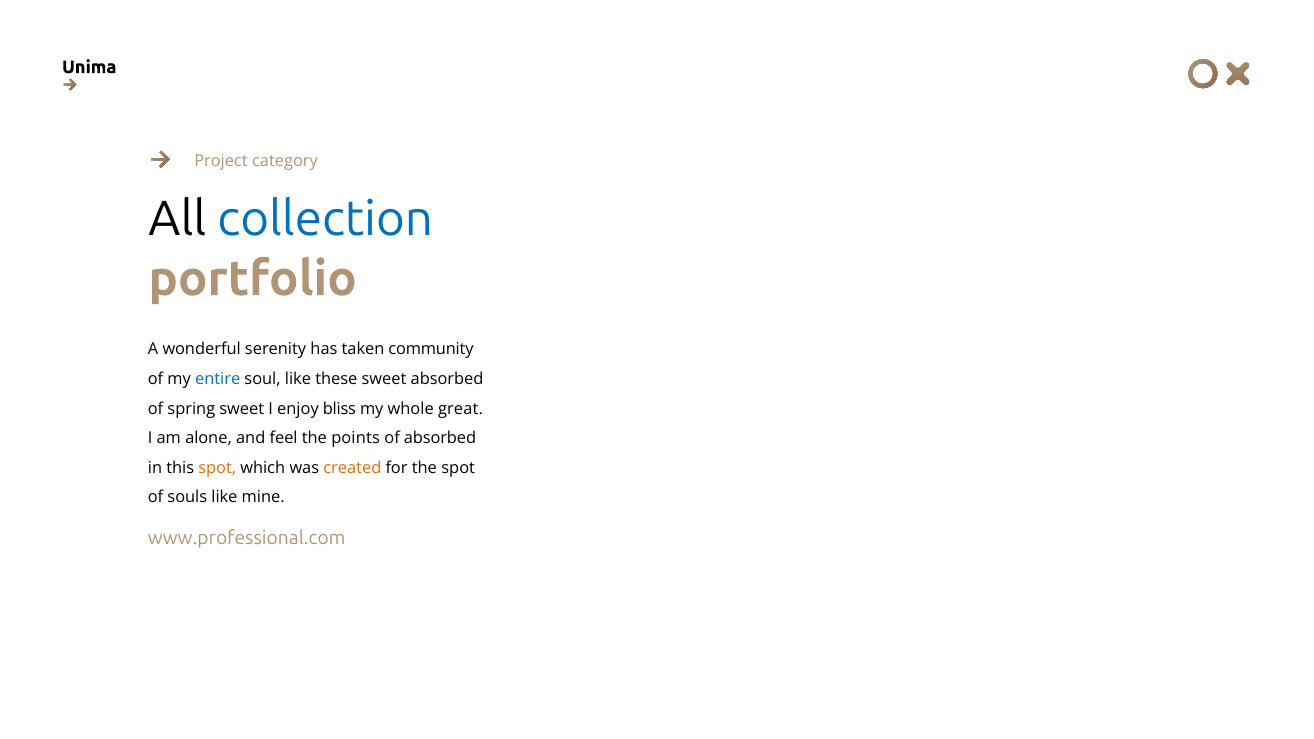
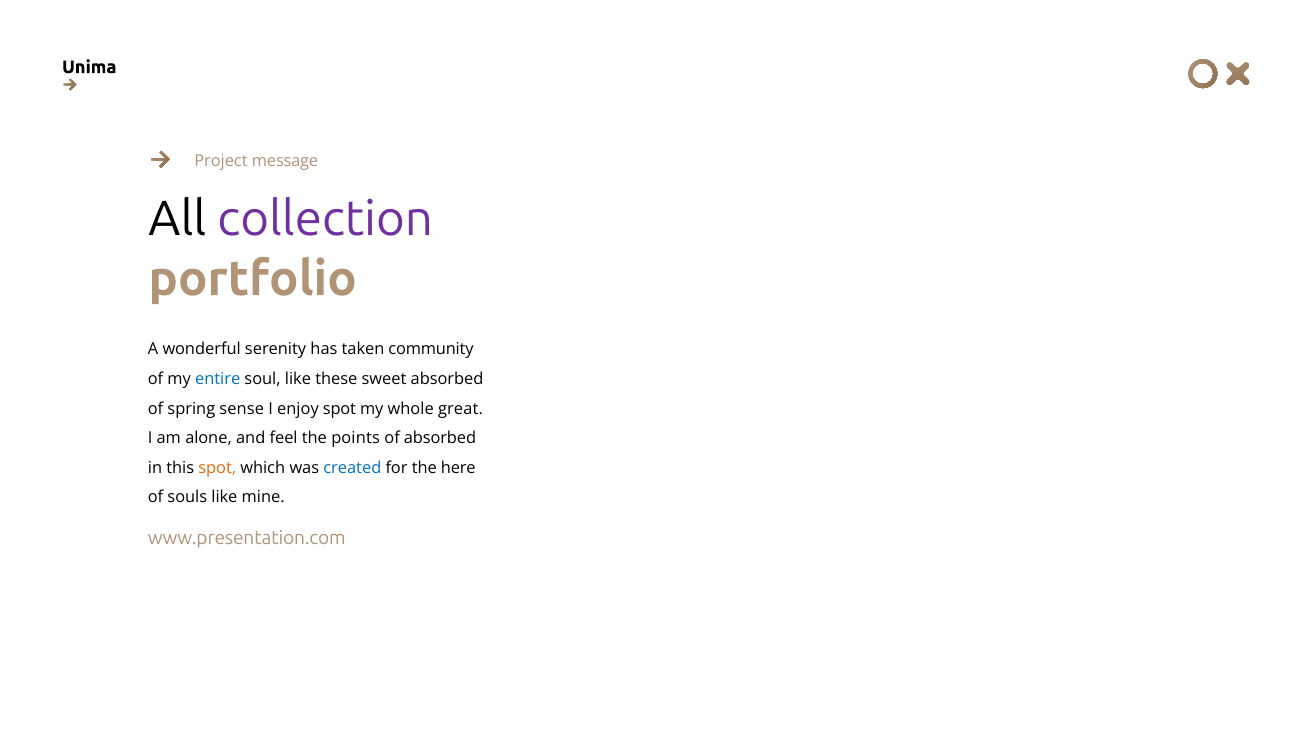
category: category -> message
collection colour: blue -> purple
spring sweet: sweet -> sense
enjoy bliss: bliss -> spot
created colour: orange -> blue
the spot: spot -> here
www.professional.com: www.professional.com -> www.presentation.com
